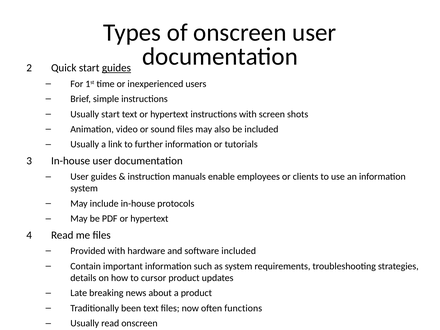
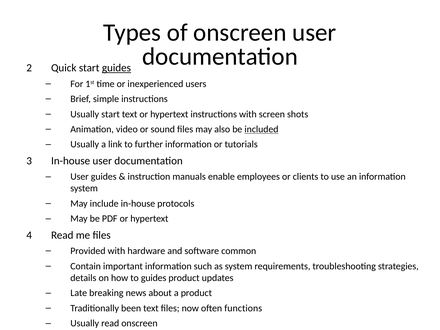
included at (261, 129) underline: none -> present
software included: included -> common
to cursor: cursor -> guides
